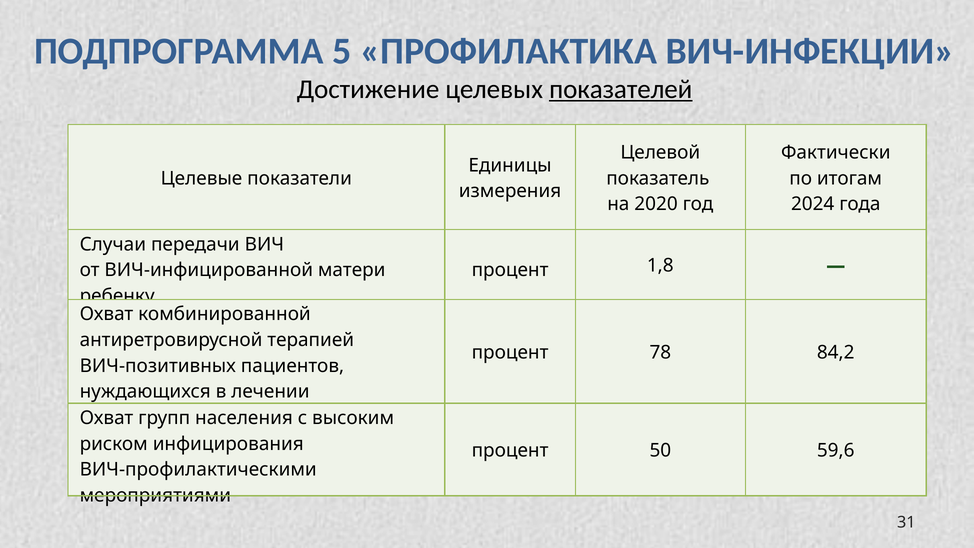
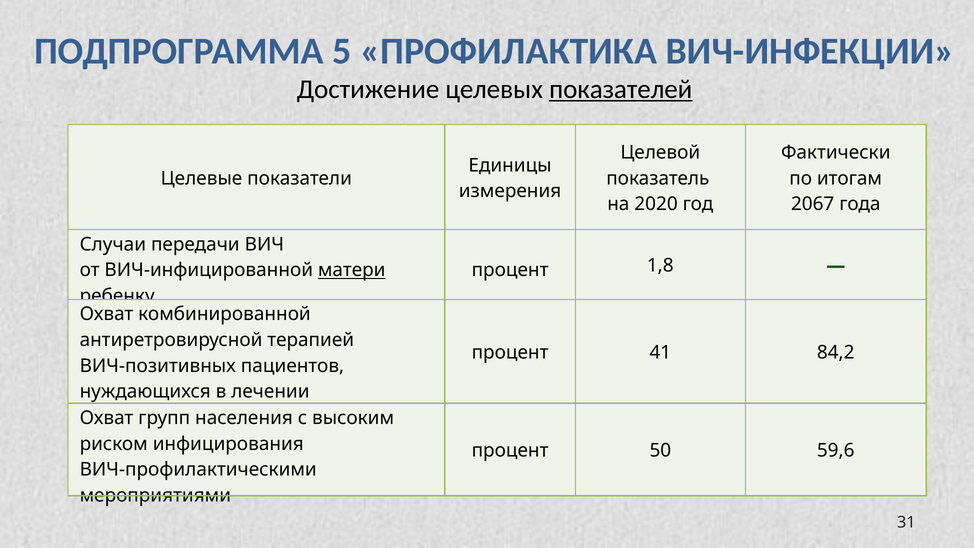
2024: 2024 -> 2067
матери underline: none -> present
78: 78 -> 41
